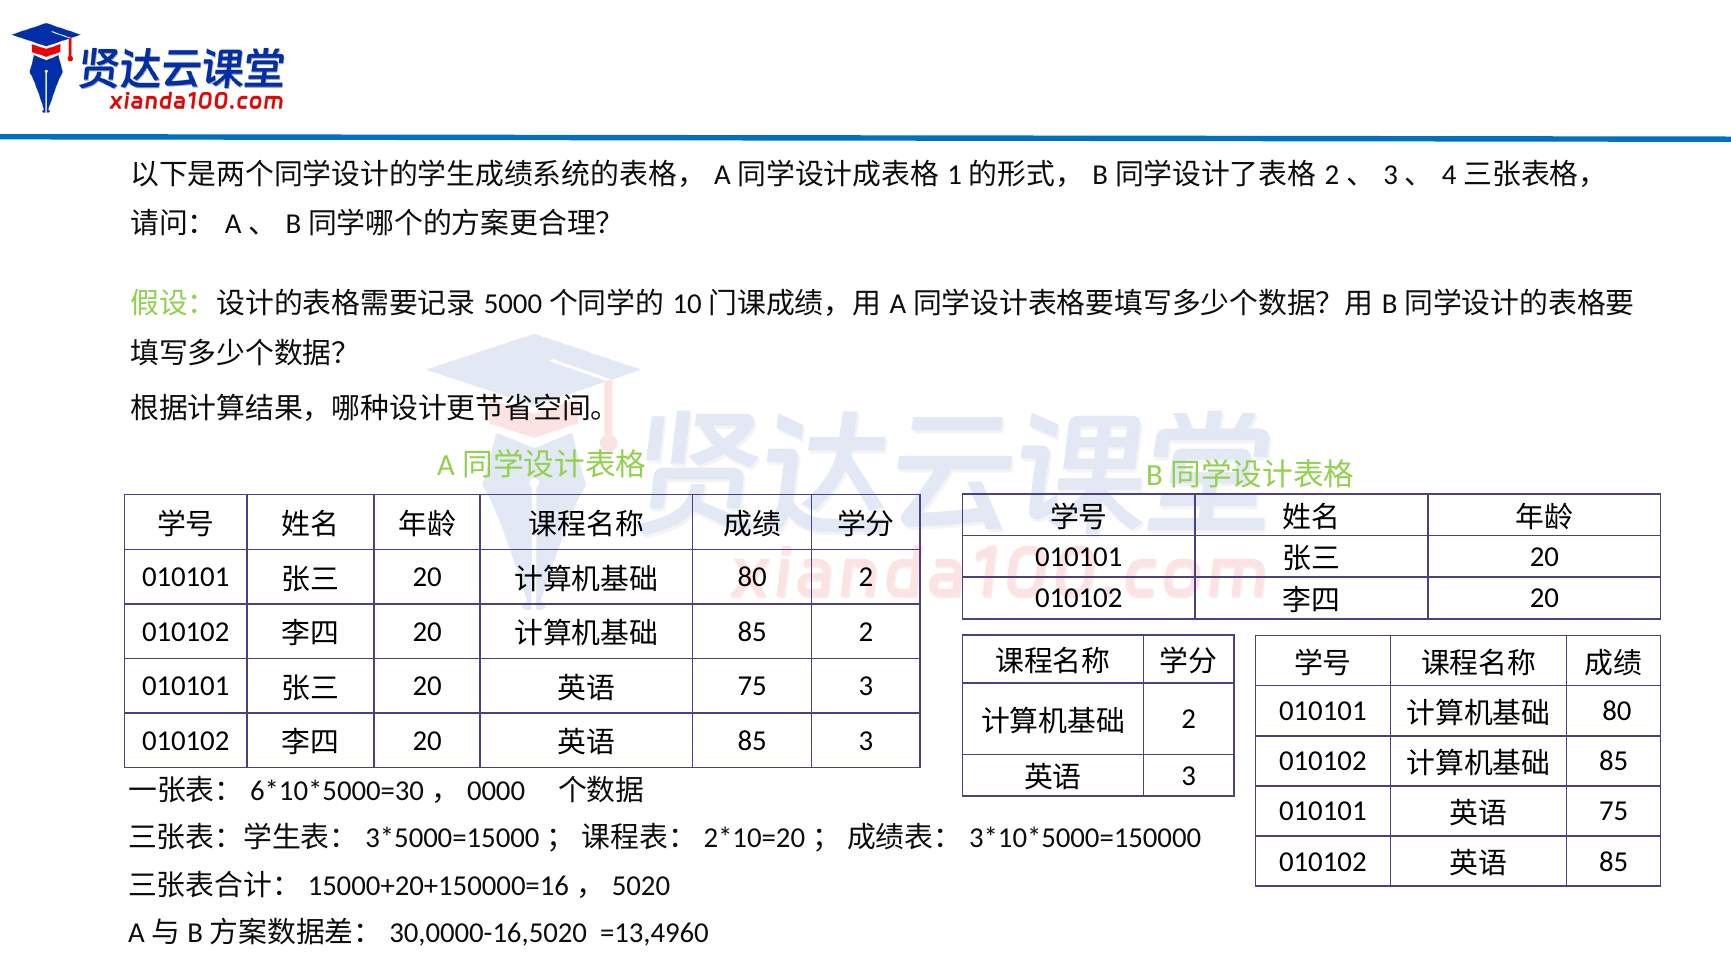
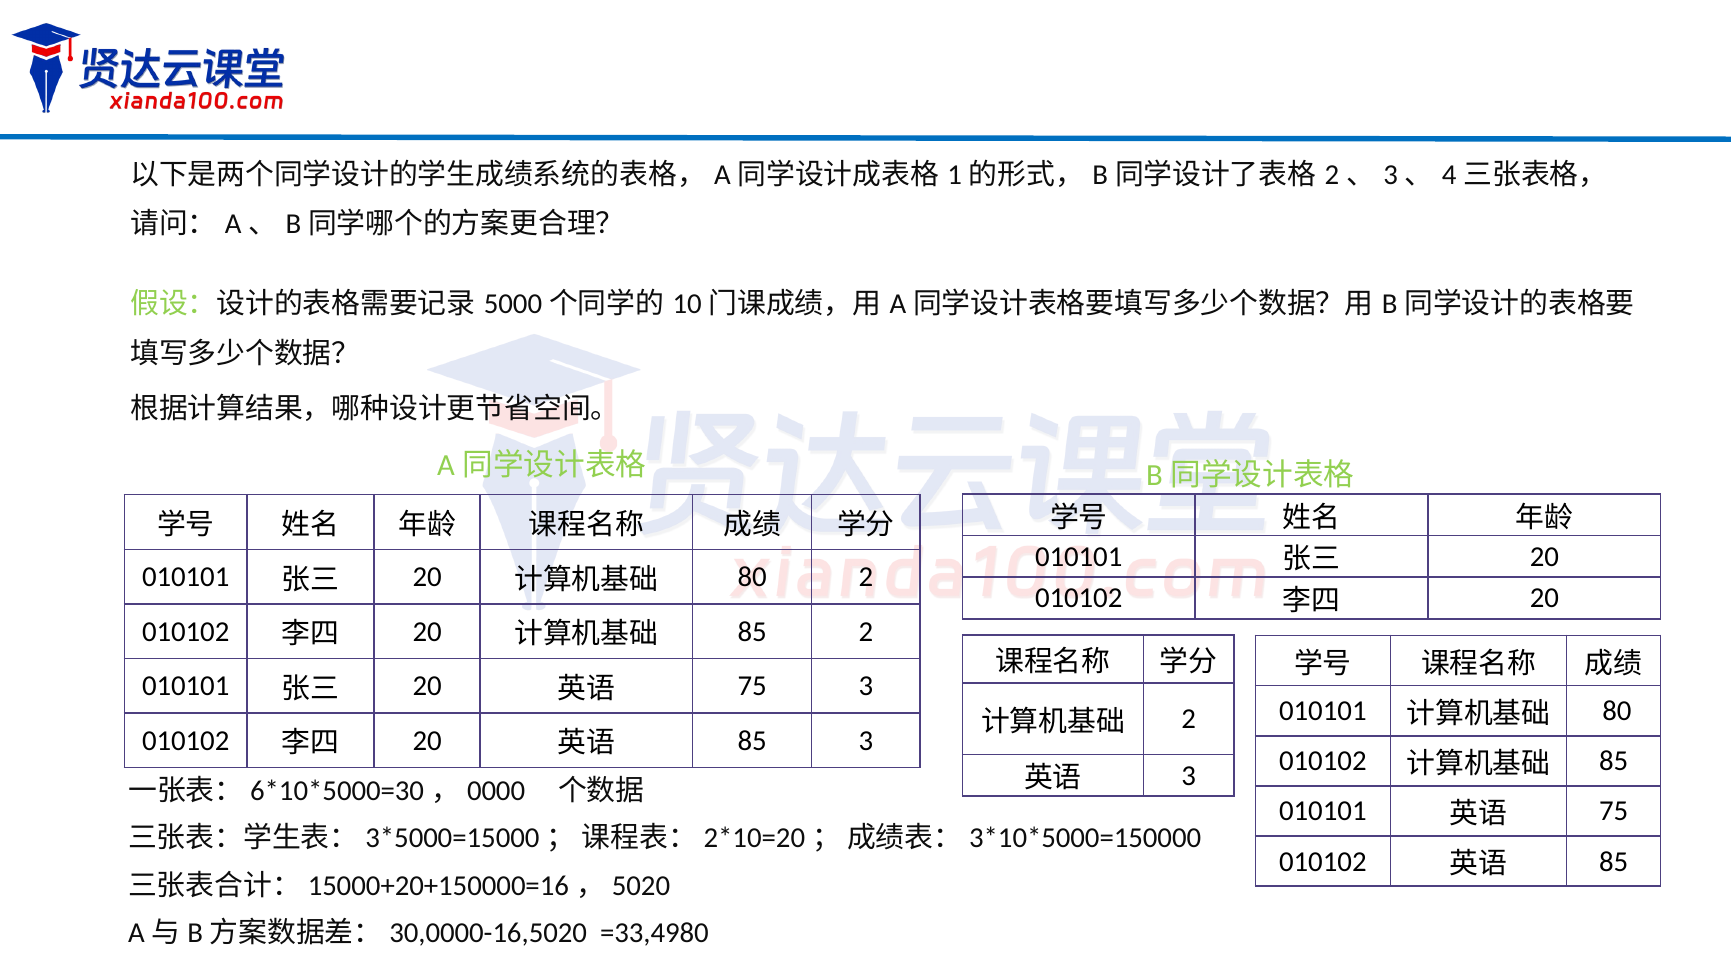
=13,4960: =13,4960 -> =33,4980
